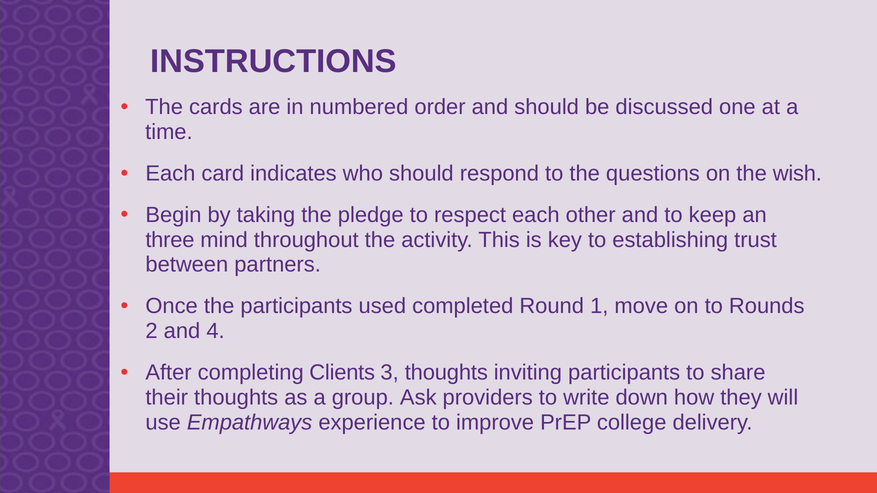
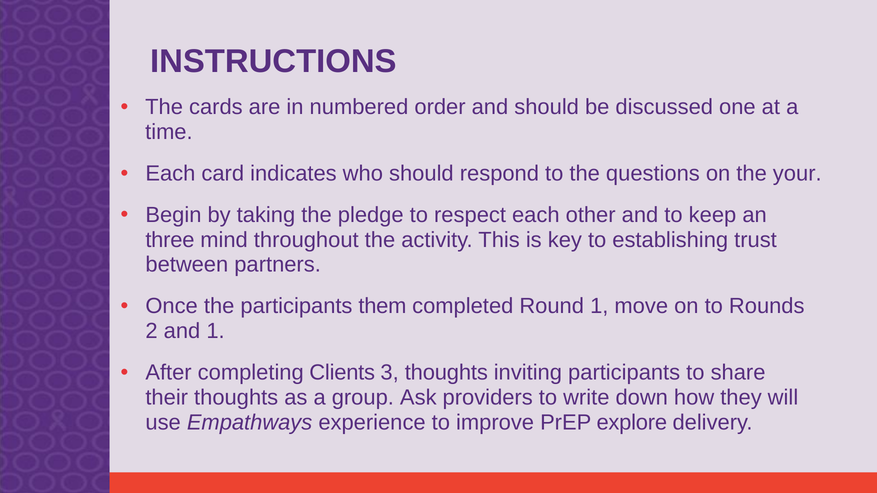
wish: wish -> your
used: used -> them
and 4: 4 -> 1
college: college -> explore
